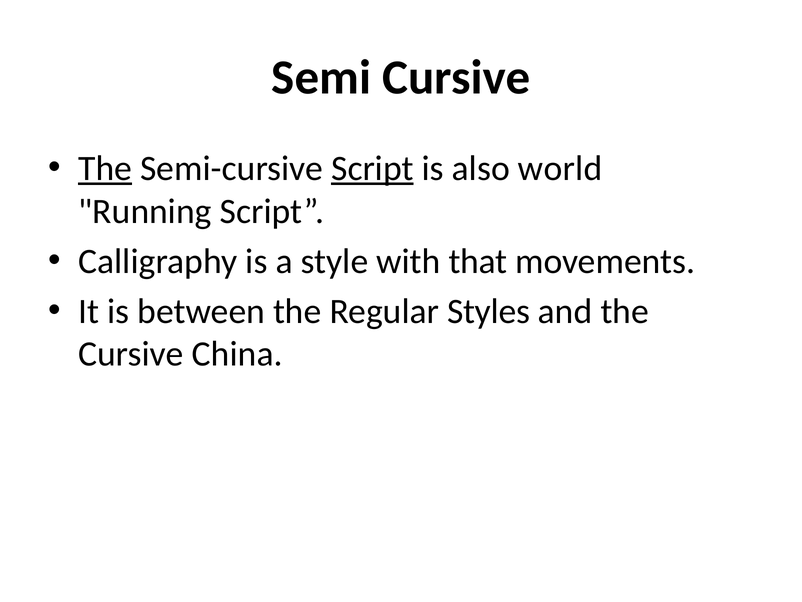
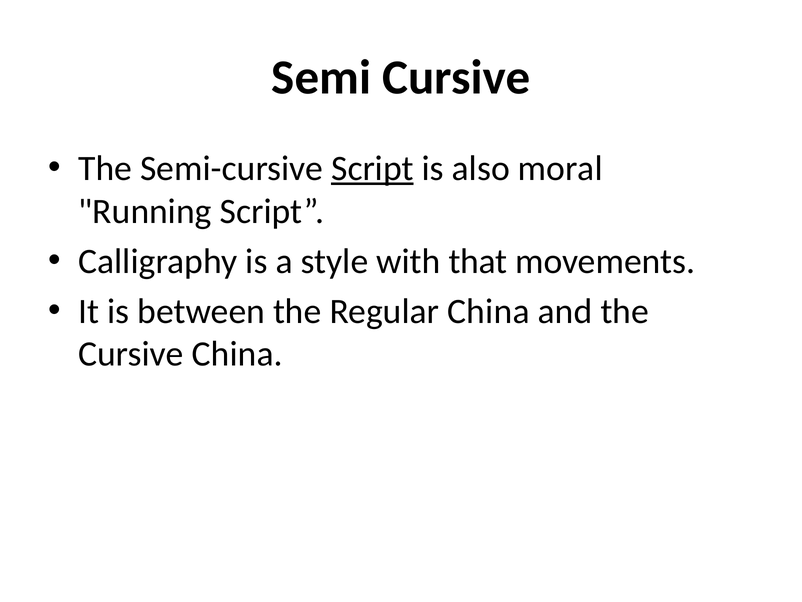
The at (105, 168) underline: present -> none
world: world -> moral
Regular Styles: Styles -> China
